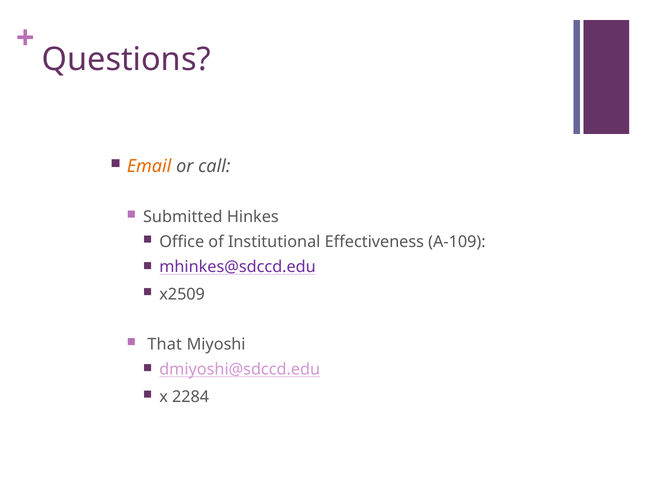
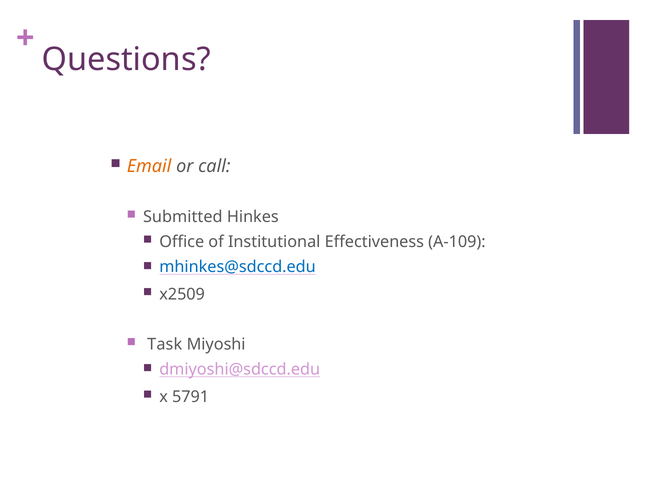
mhinkes@sdccd.edu colour: purple -> blue
That: That -> Task
2284: 2284 -> 5791
